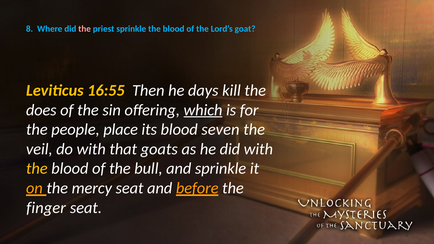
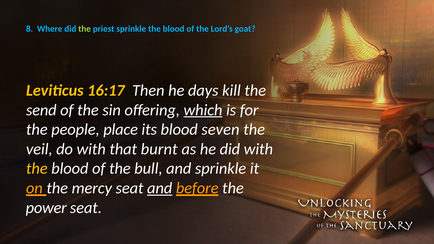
the at (85, 29) colour: pink -> light green
16:55: 16:55 -> 16:17
does: does -> send
goats: goats -> burnt
and at (160, 188) underline: none -> present
finger: finger -> power
